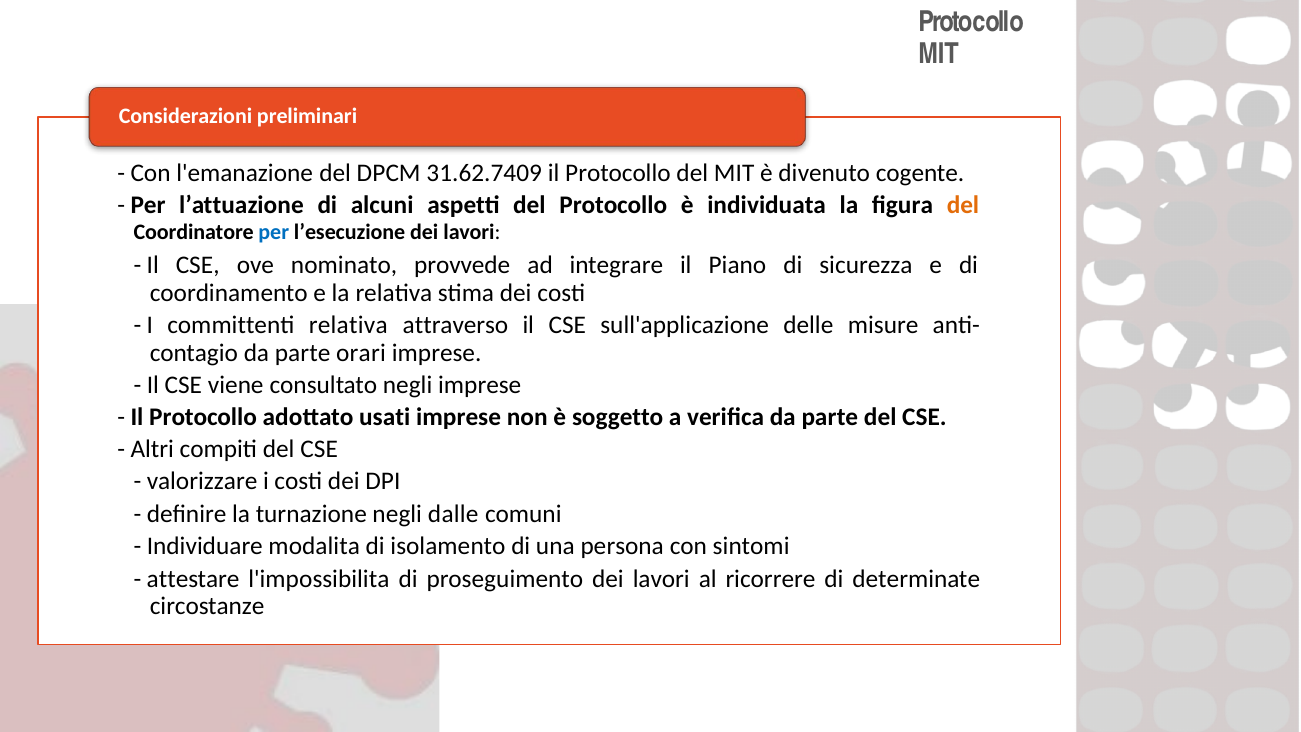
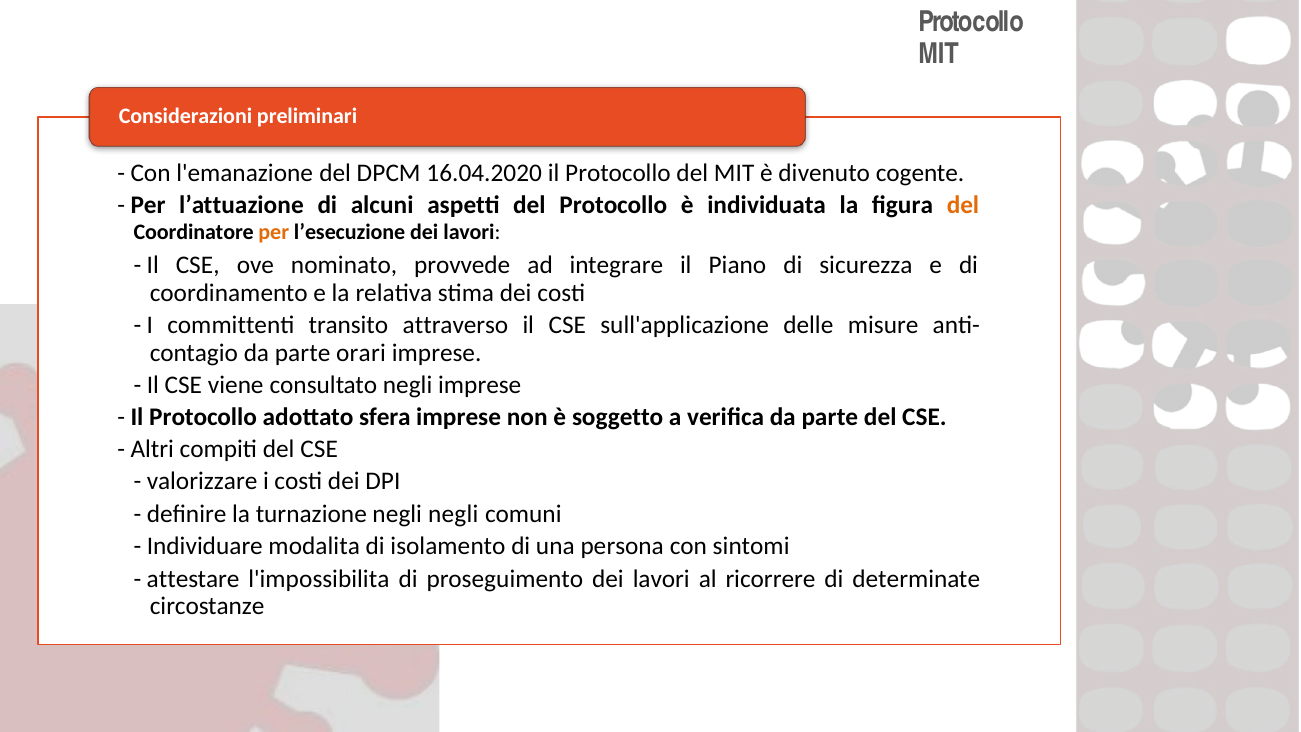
31.62.7409: 31.62.7409 -> 16.04.2020
per at (274, 232) colour: blue -> orange
committenti relativa: relativa -> transito
usati: usati -> sfera
negli dalle: dalle -> negli
